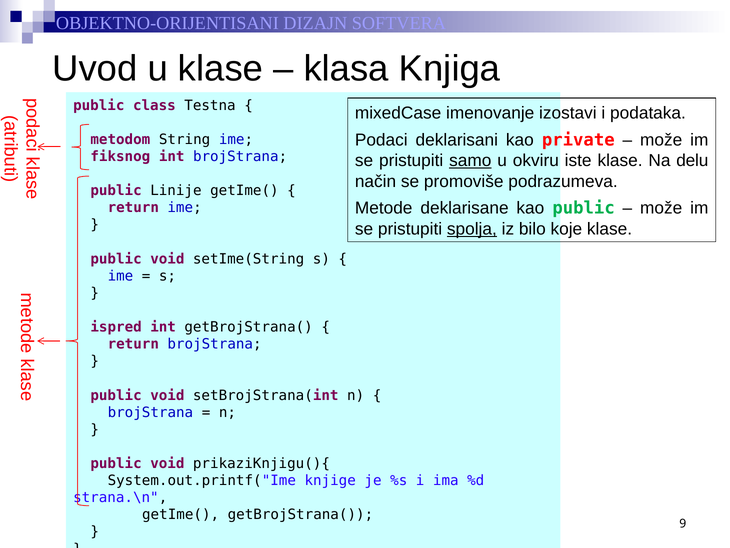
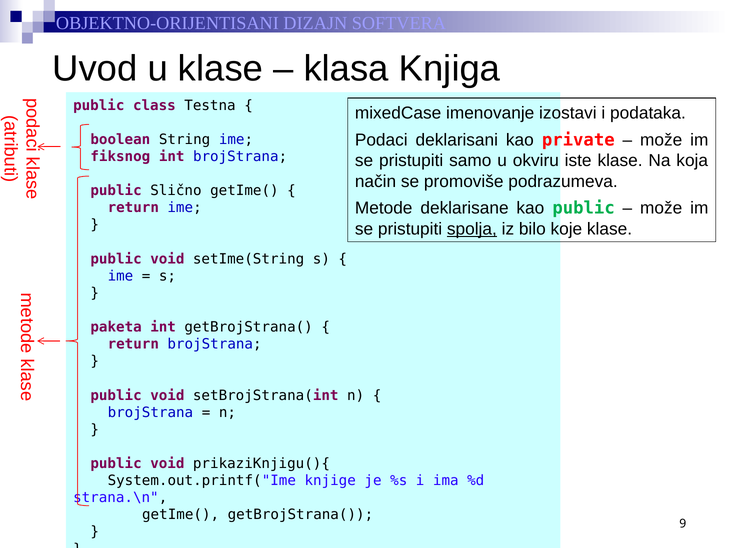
metodom: metodom -> boolean
samo underline: present -> none
delu: delu -> koja
Linije: Linije -> Slično
ispred: ispred -> paketa
